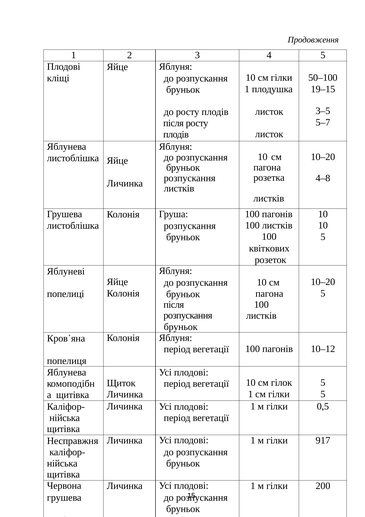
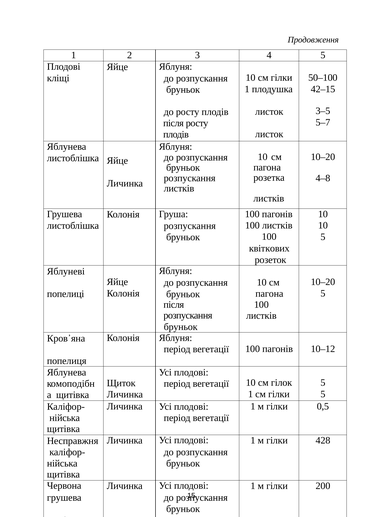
19–15: 19–15 -> 42–15
917: 917 -> 428
